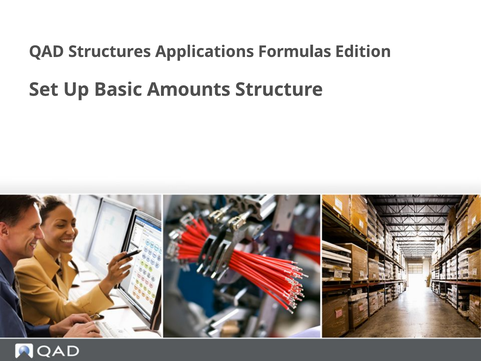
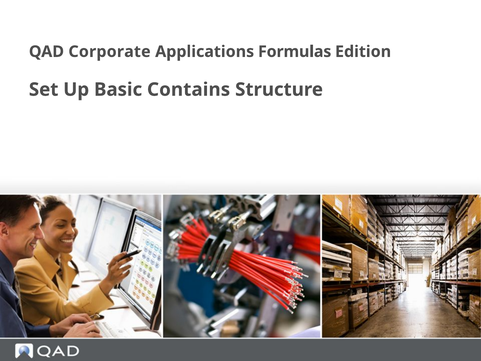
Structures: Structures -> Corporate
Amounts: Amounts -> Contains
